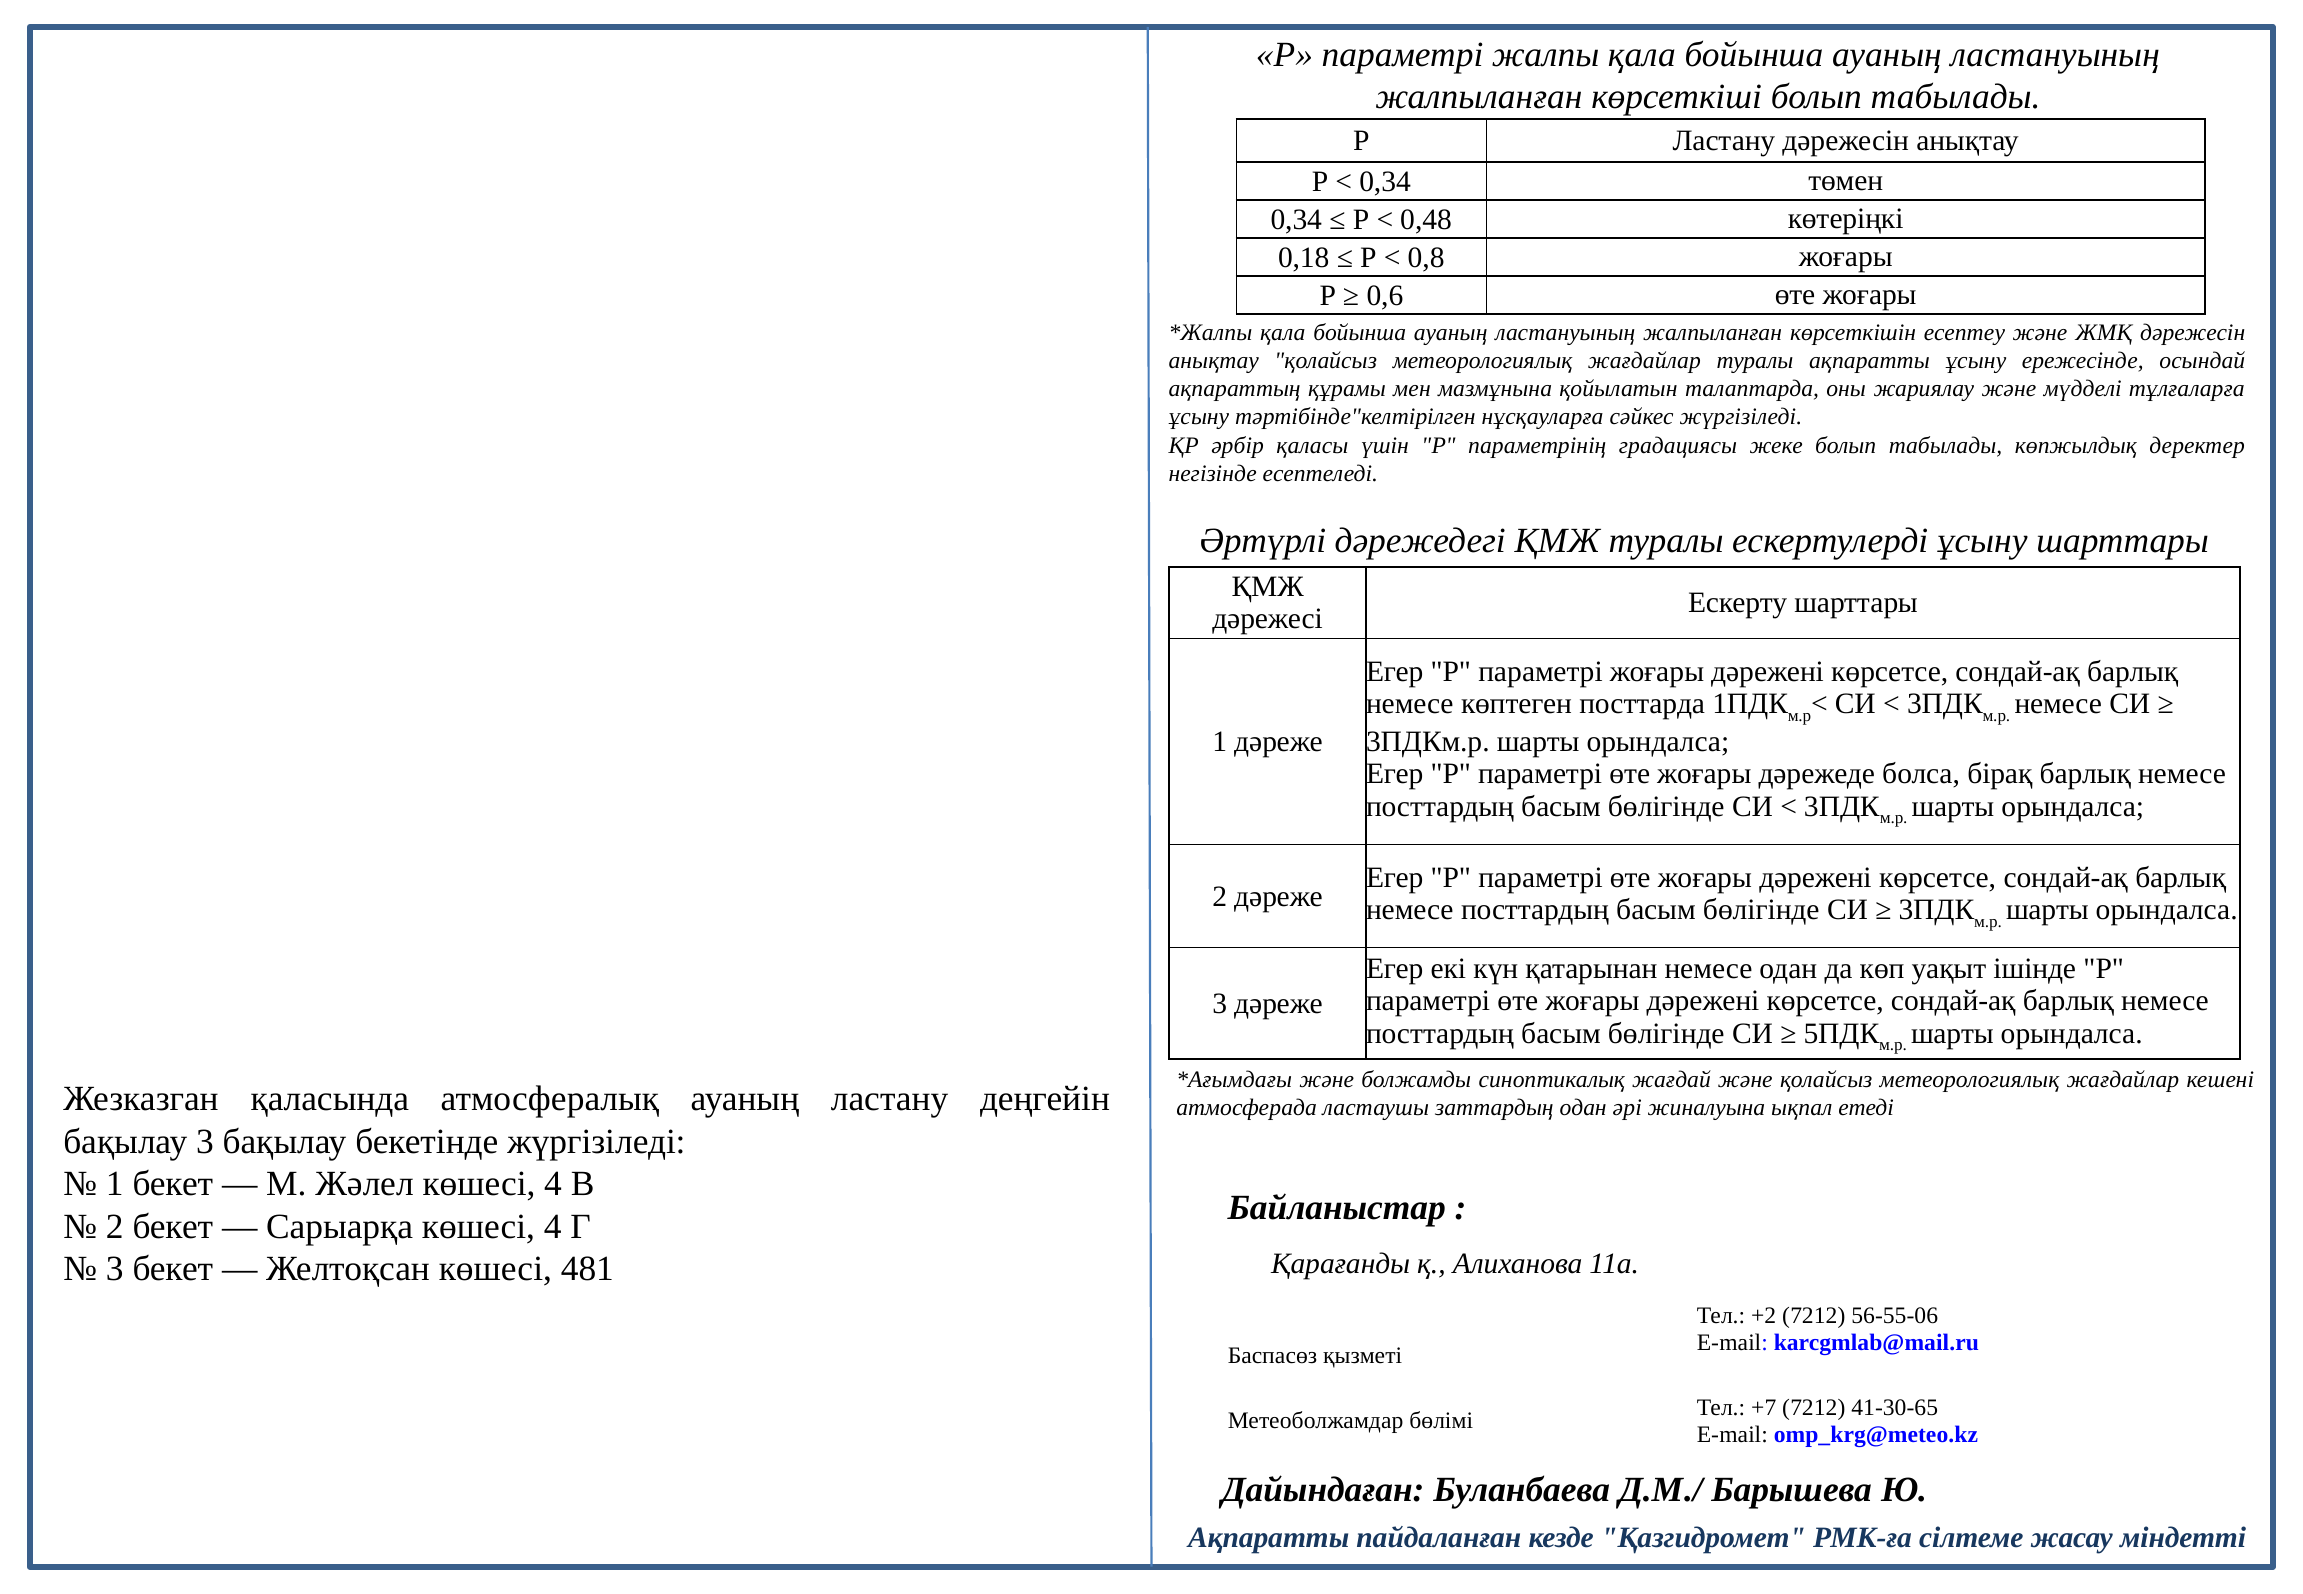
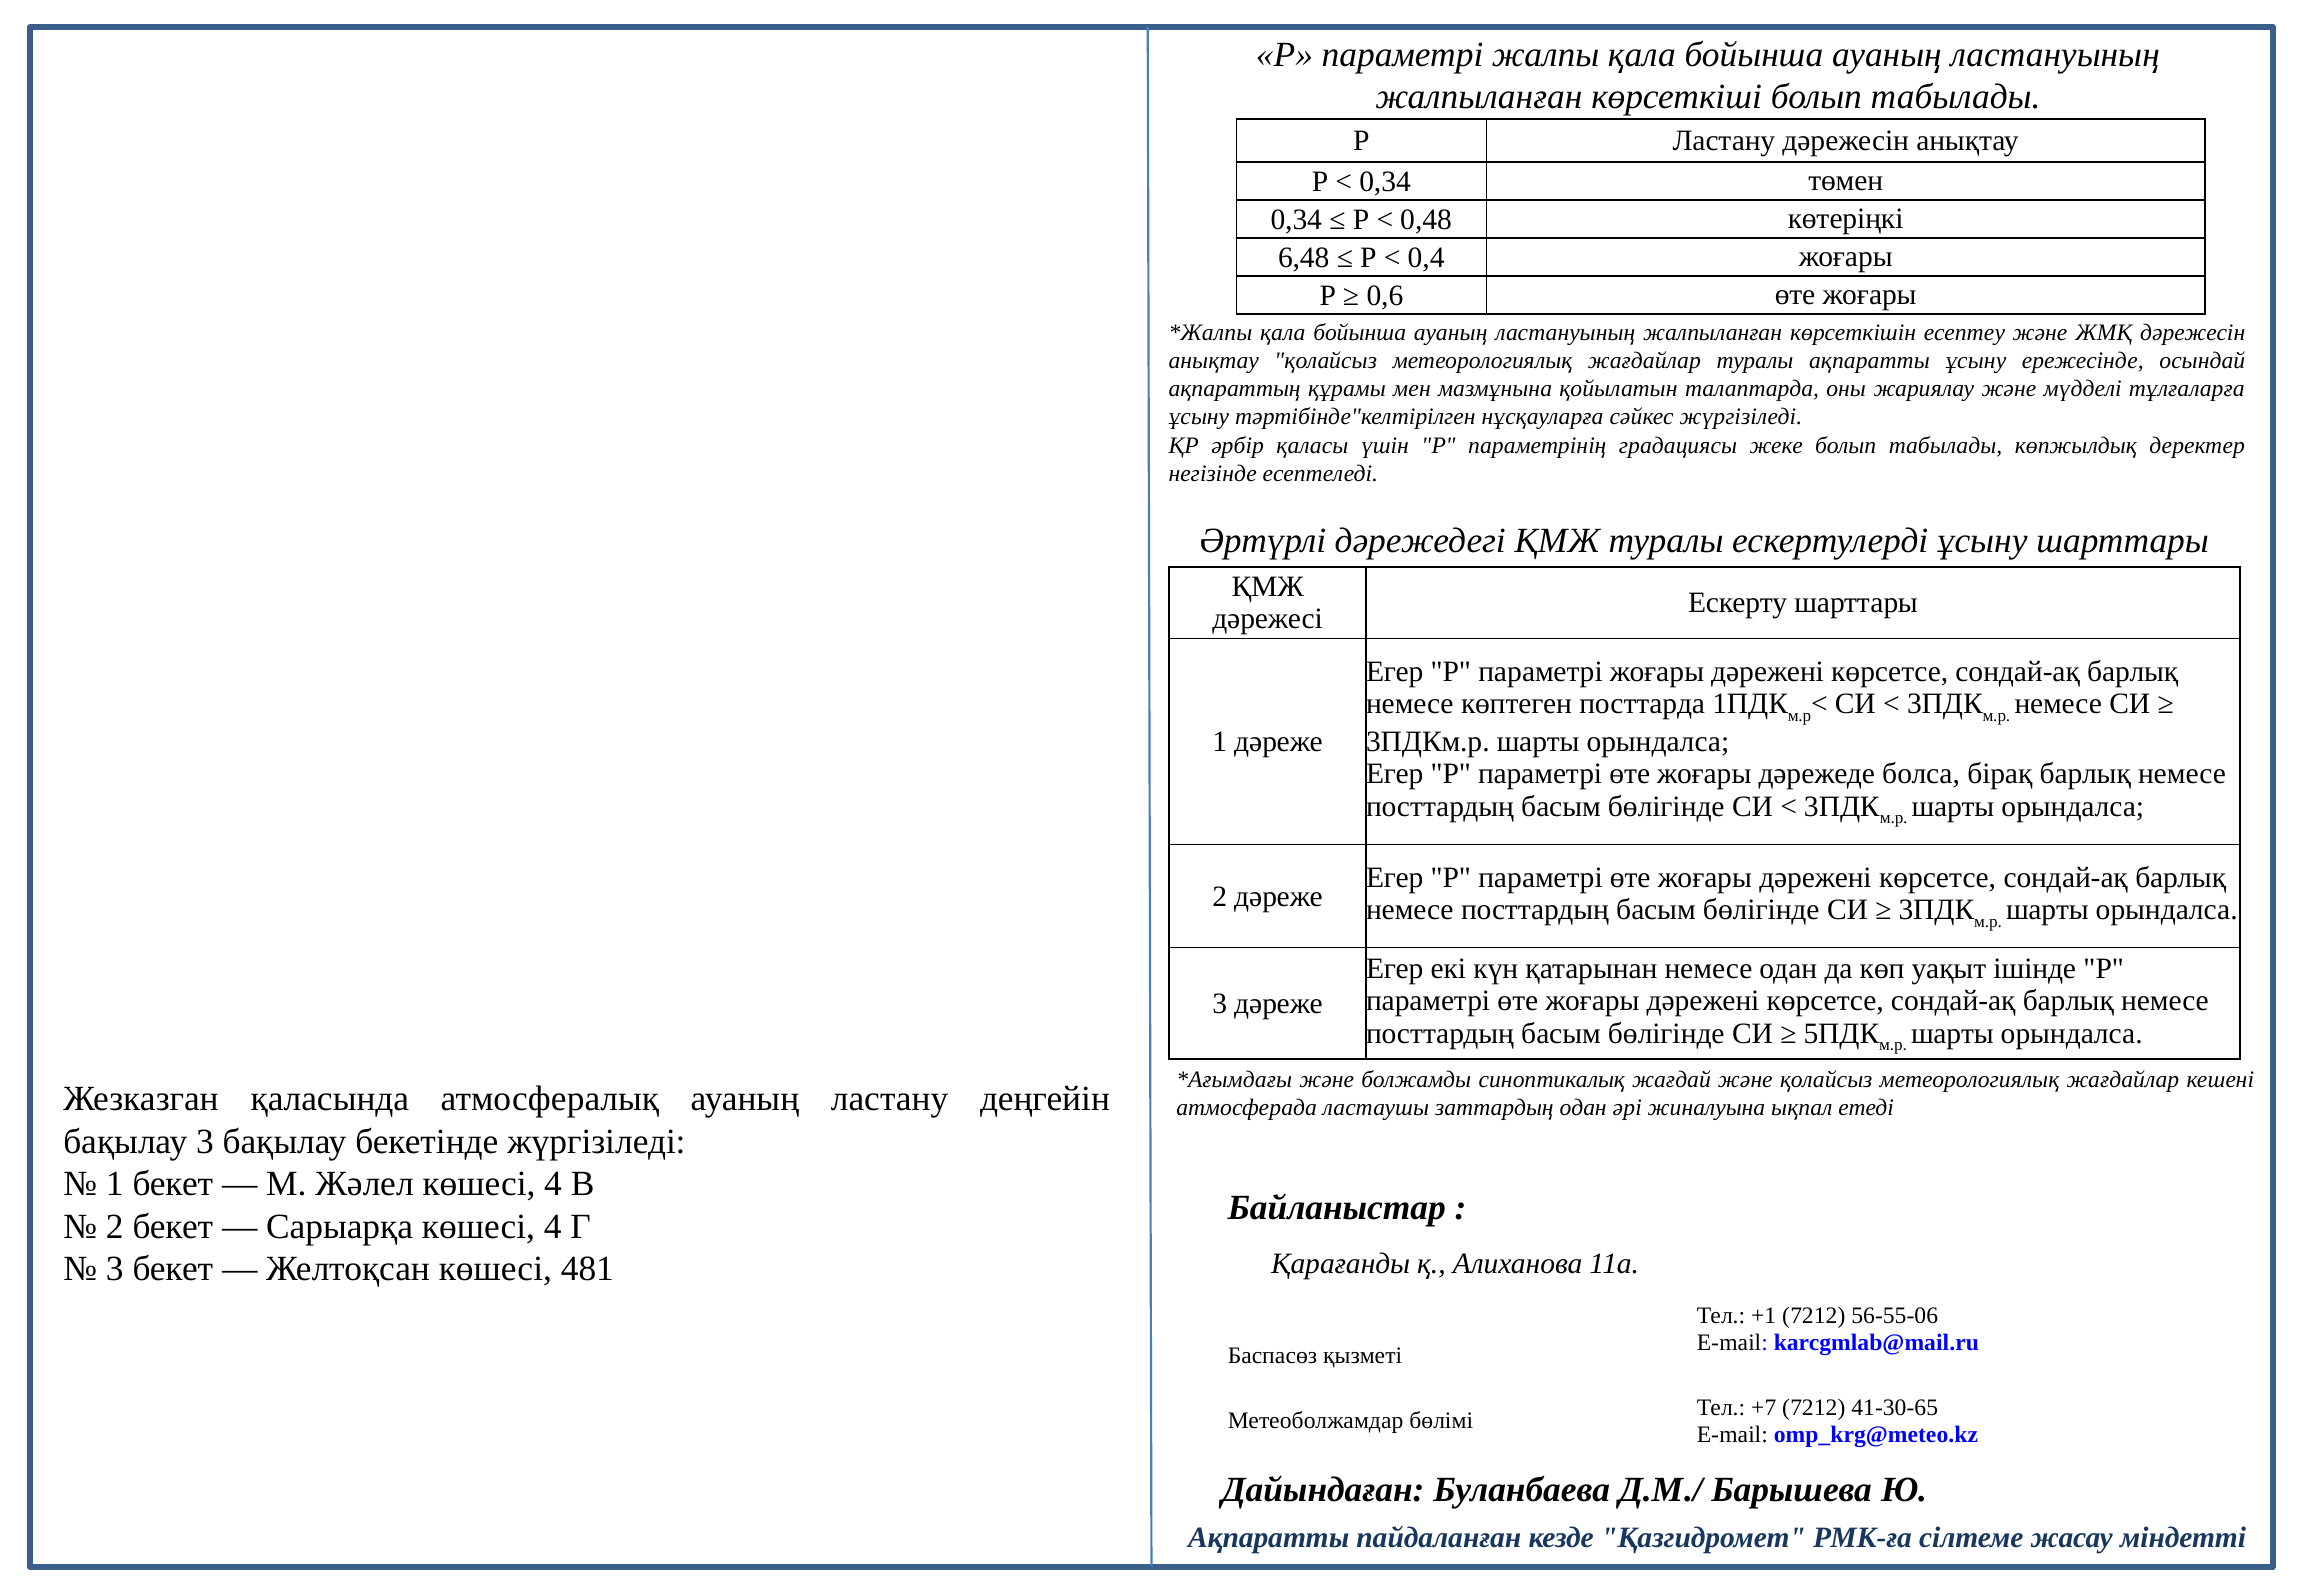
0,18: 0,18 -> 6,48
0,8: 0,8 -> 0,4
+2: +2 -> +1
